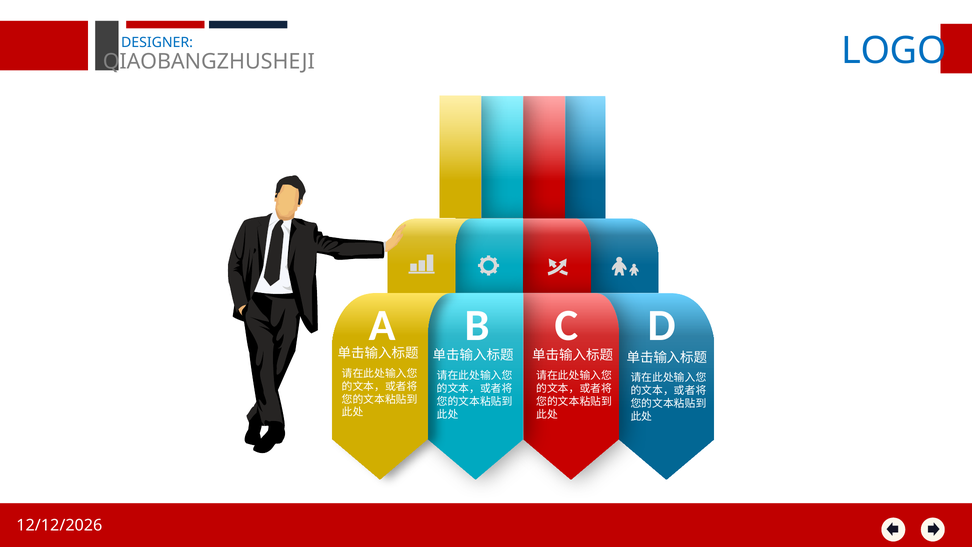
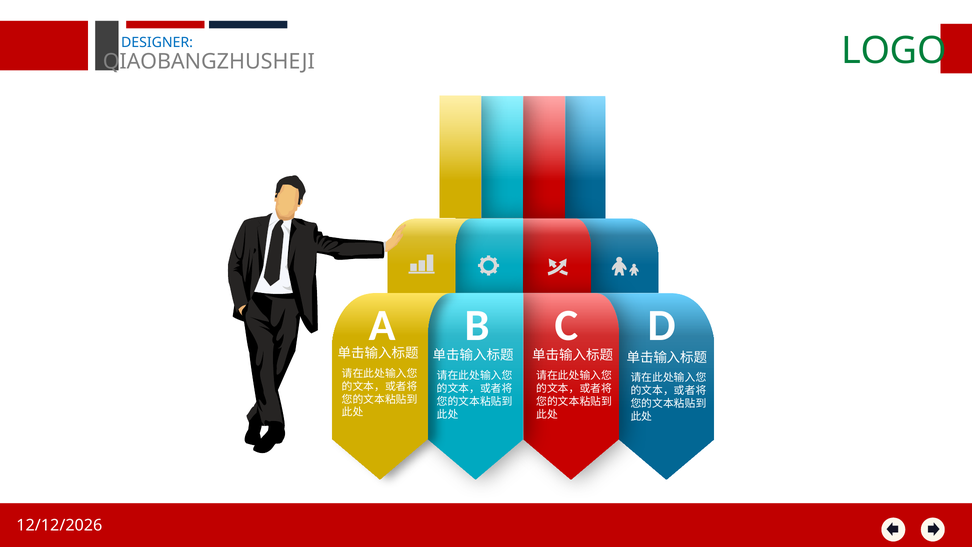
LOGO colour: blue -> green
